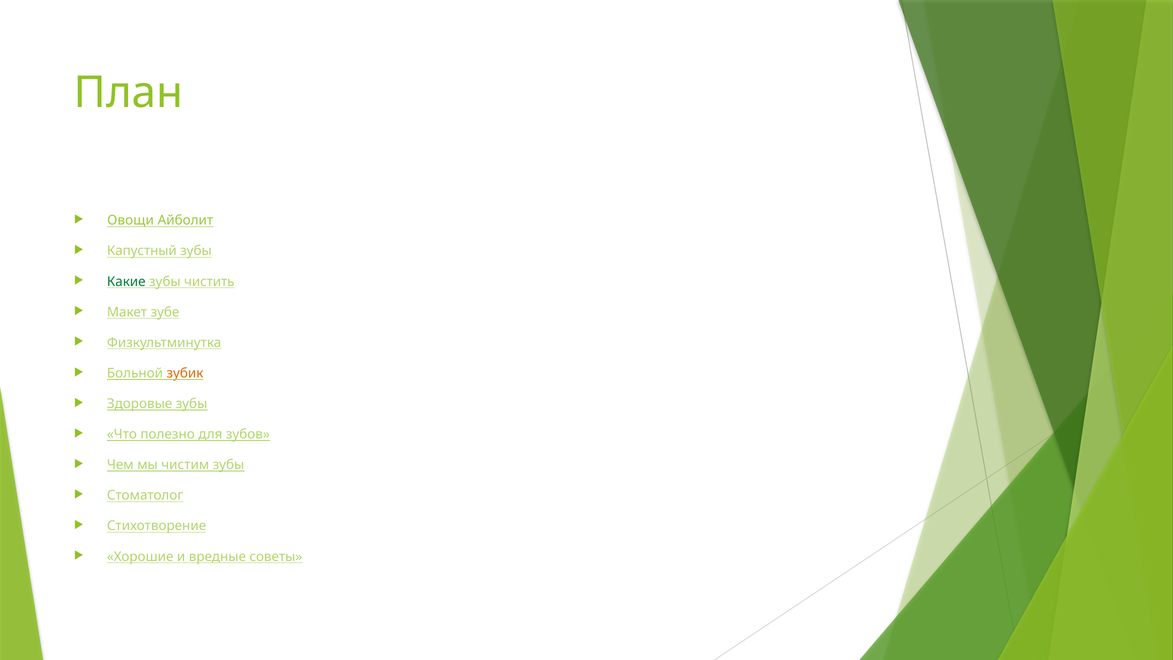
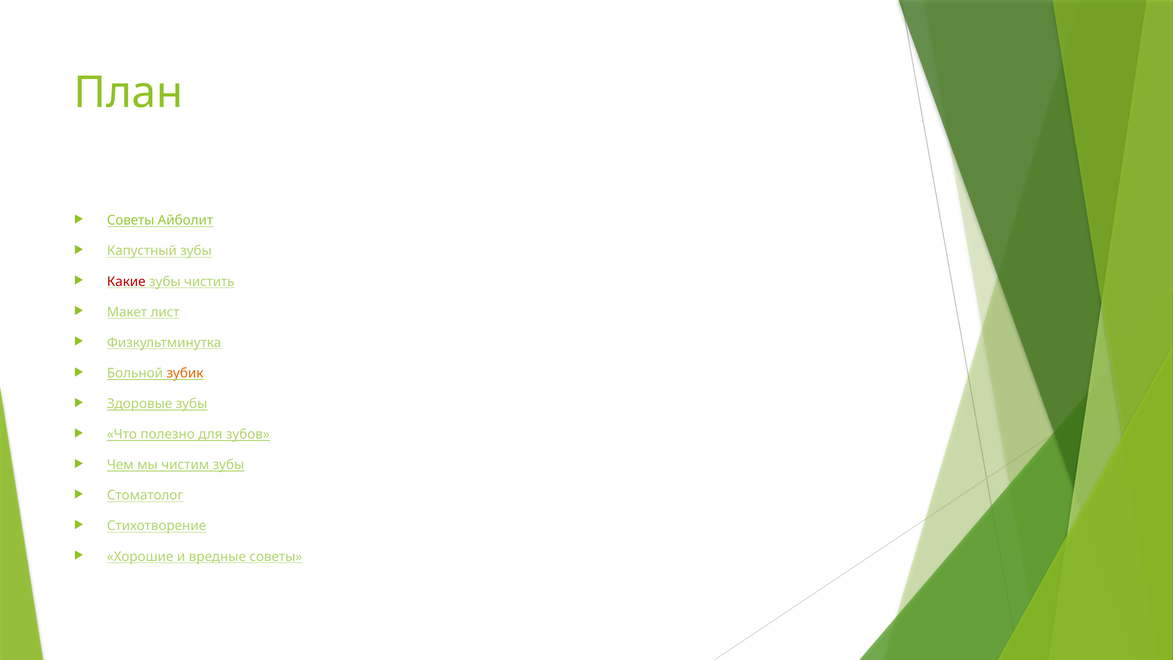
Овощи at (131, 220): Овощи -> Советы
Какие colour: green -> red
зубе: зубе -> лист
